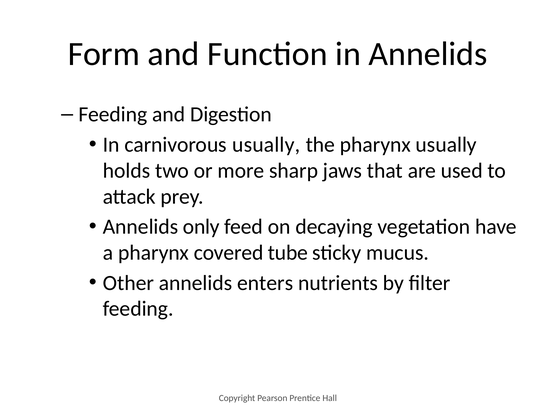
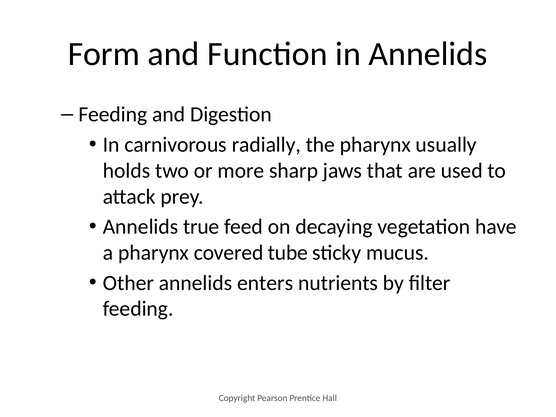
carnivorous usually: usually -> radially
only: only -> true
